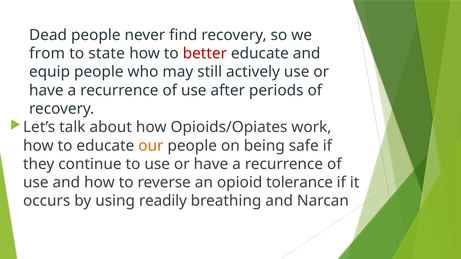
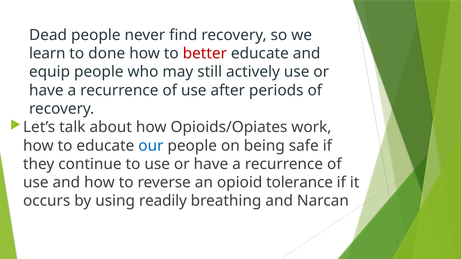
from: from -> learn
state: state -> done
our colour: orange -> blue
